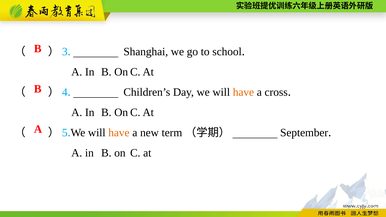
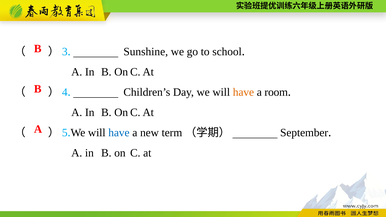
Shanghai: Shanghai -> Sunshine
cross: cross -> room
have at (119, 133) colour: orange -> blue
